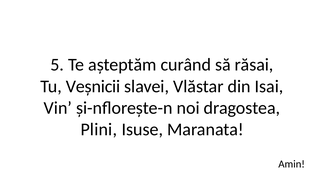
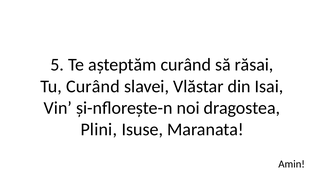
Tu Veșnicii: Veșnicii -> Curând
